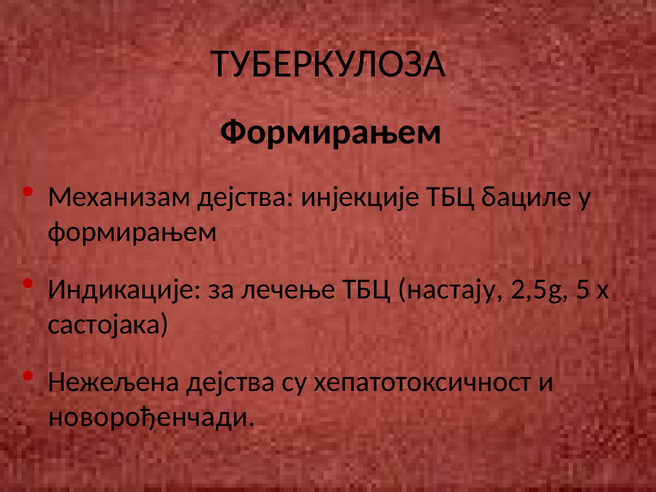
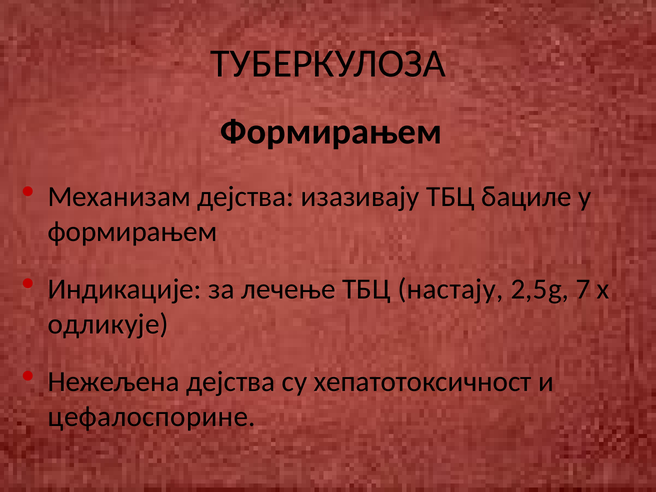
инјекције: инјекције -> изазивају
5: 5 -> 7
састојака: састојака -> одликује
новорођенчади: новорођенчади -> цефалоспорине
